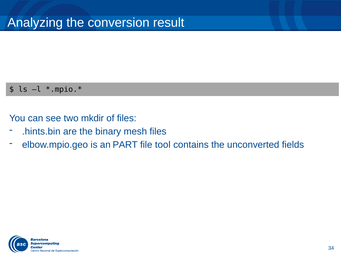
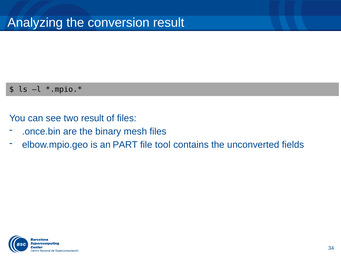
two mkdir: mkdir -> result
.hints.bin: .hints.bin -> .once.bin
